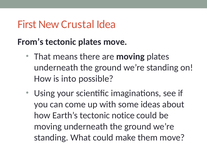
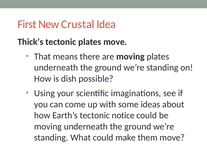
From’s: From’s -> Thick’s
into: into -> dish
